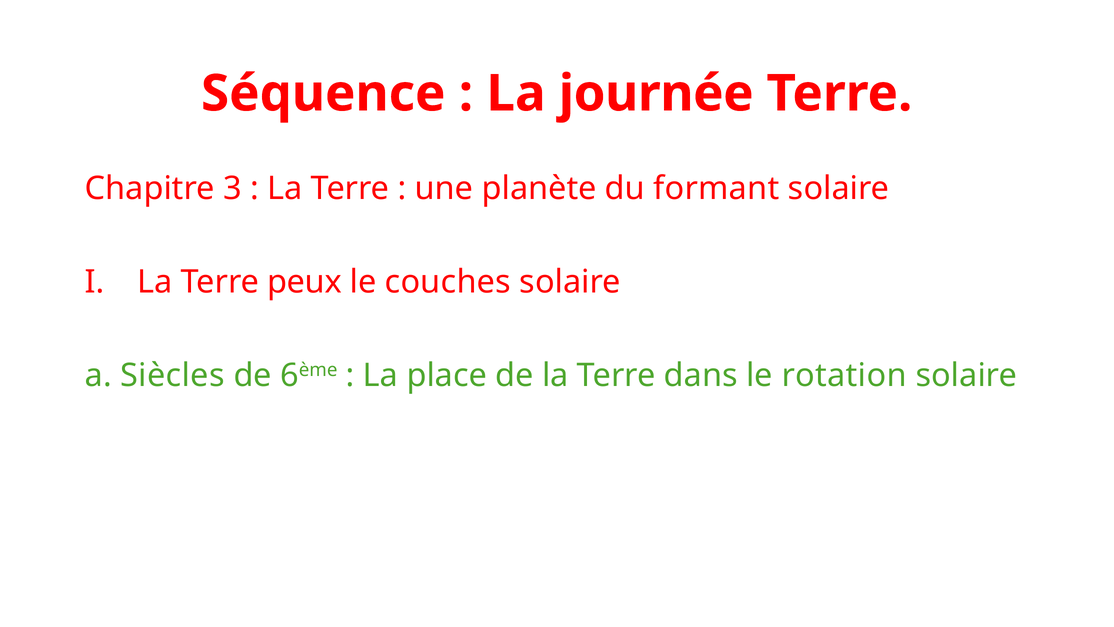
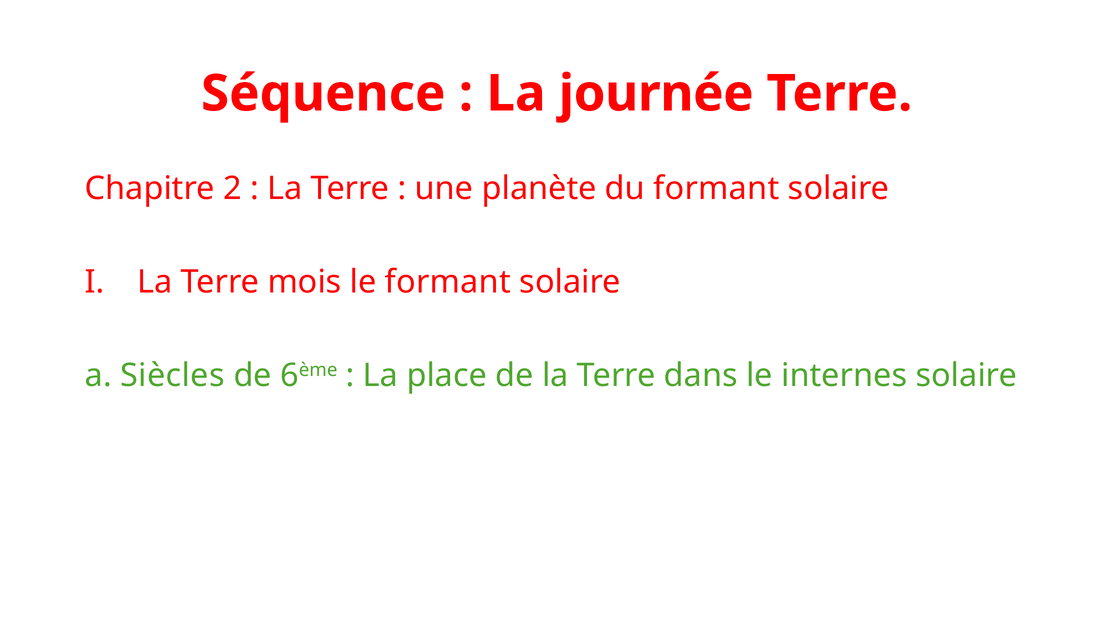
3: 3 -> 2
peux: peux -> mois
le couches: couches -> formant
rotation: rotation -> internes
